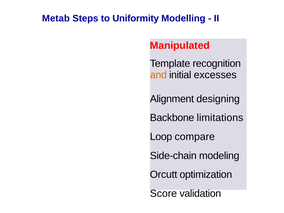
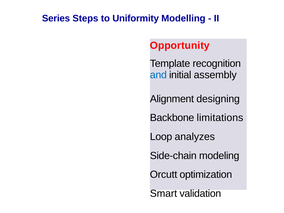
Metab: Metab -> Series
Manipulated: Manipulated -> Opportunity
and colour: orange -> blue
excesses: excesses -> assembly
compare: compare -> analyzes
Score: Score -> Smart
